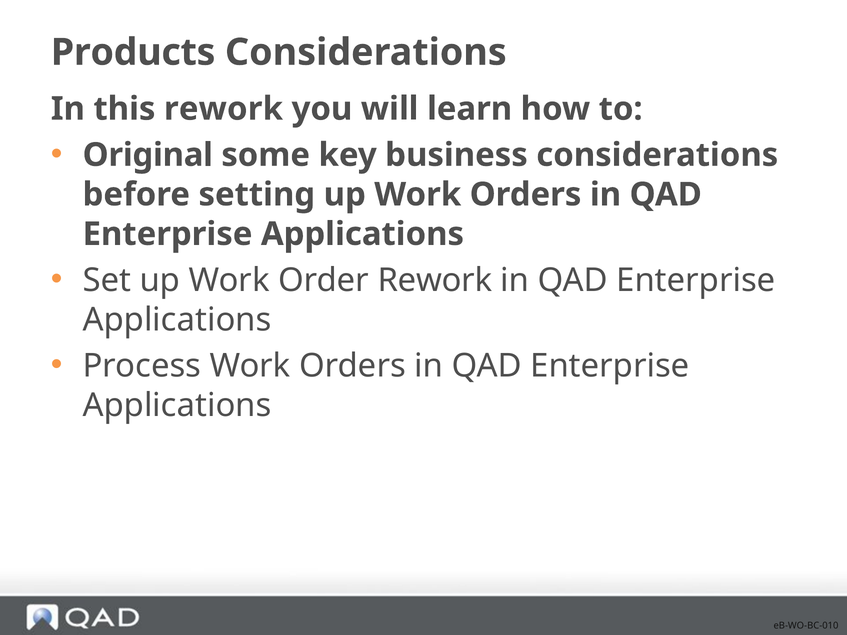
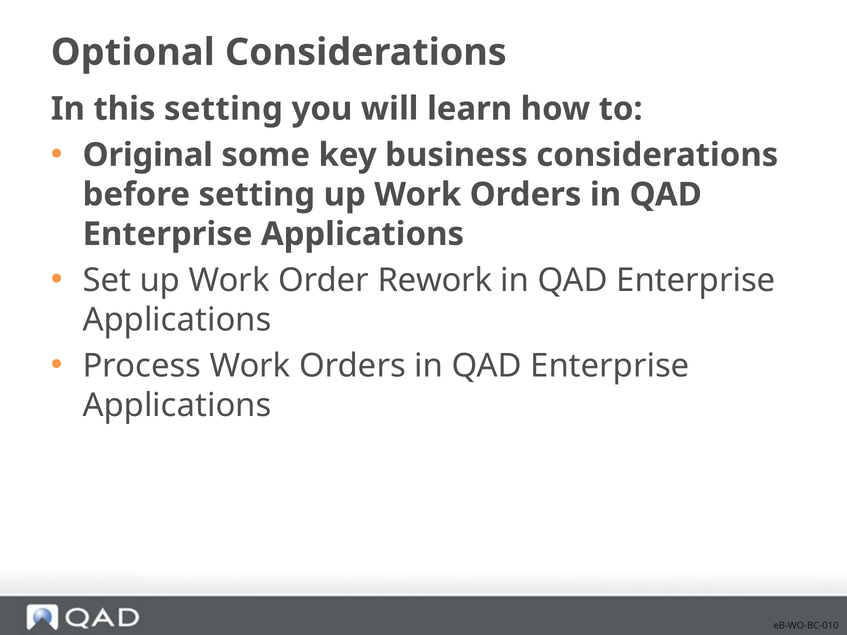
Products: Products -> Optional
this rework: rework -> setting
